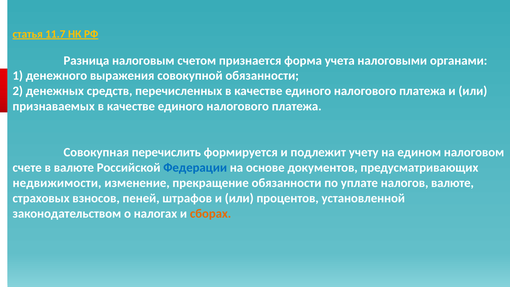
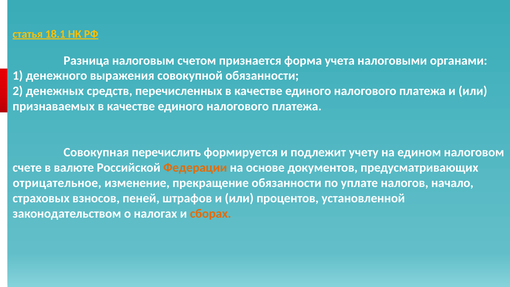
11.7: 11.7 -> 18.1
Федерации colour: blue -> orange
недвижимости: недвижимости -> отрицательное
налогов валюте: валюте -> начало
